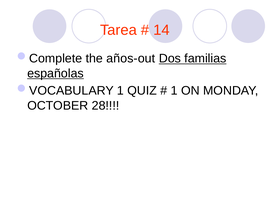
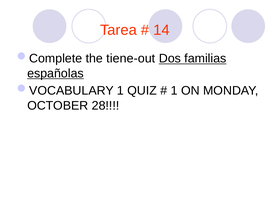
años-out: años-out -> tiene-out
